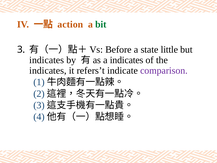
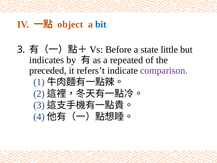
action: action -> object
bit colour: green -> blue
a indicates: indicates -> repeated
indicates at (48, 70): indicates -> preceded
